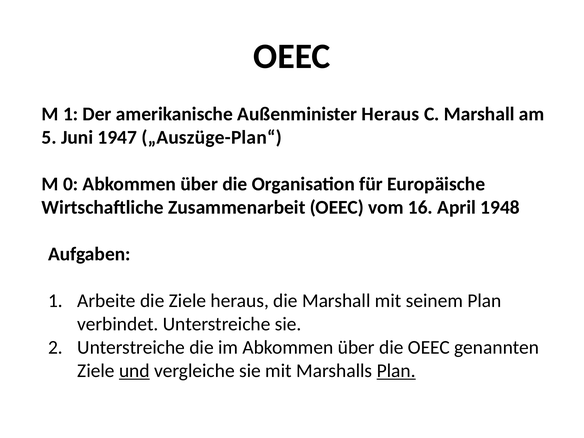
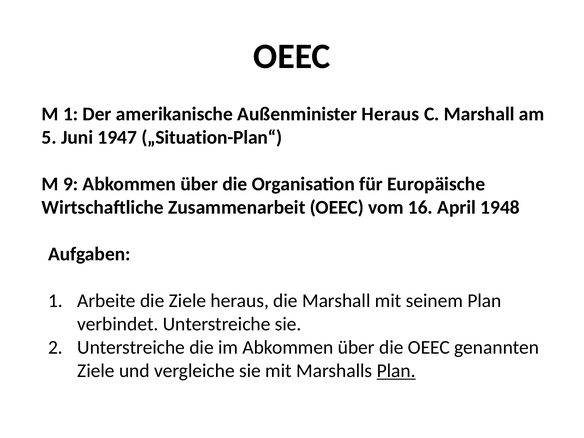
„Auszüge-Plan“: „Auszüge-Plan“ -> „Situation-Plan“
0: 0 -> 9
und underline: present -> none
